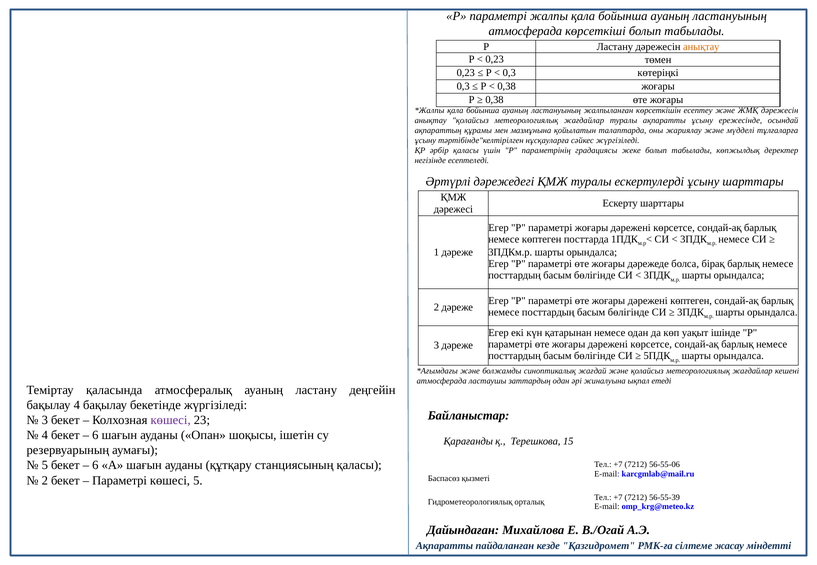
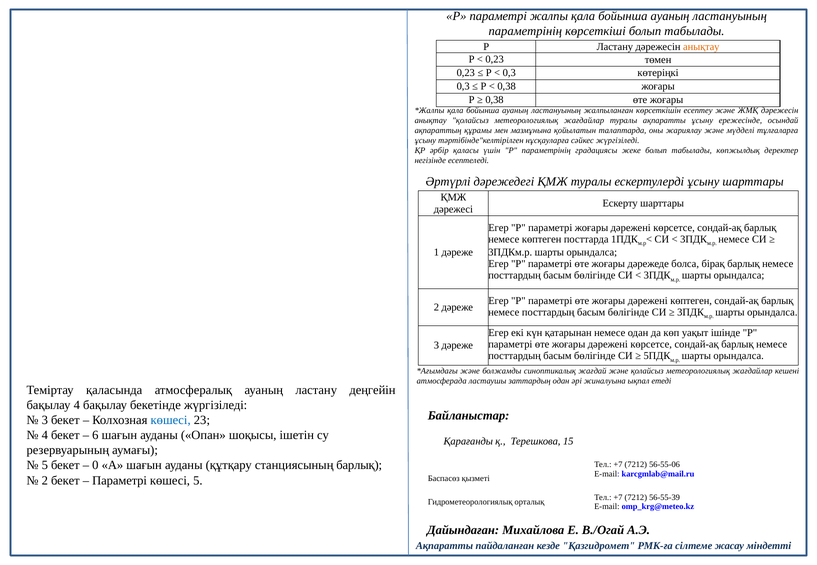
атмосферада at (525, 31): атмосферада -> параметрінің
көшесі at (171, 421) colour: purple -> blue
6 at (95, 466): 6 -> 0
станциясының қаласы: қаласы -> барлық
